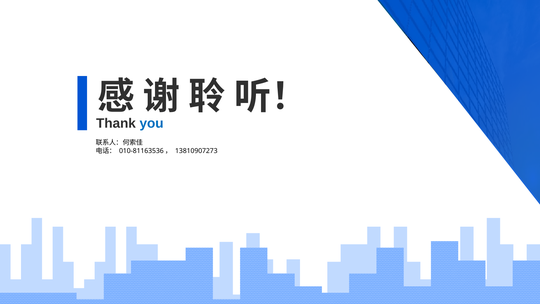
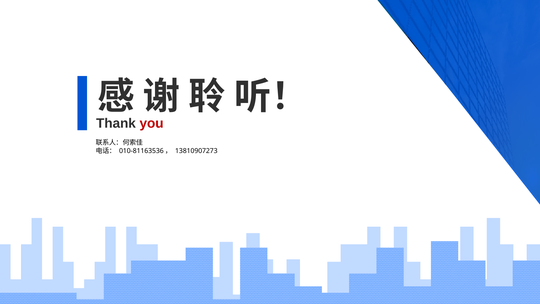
you colour: blue -> red
